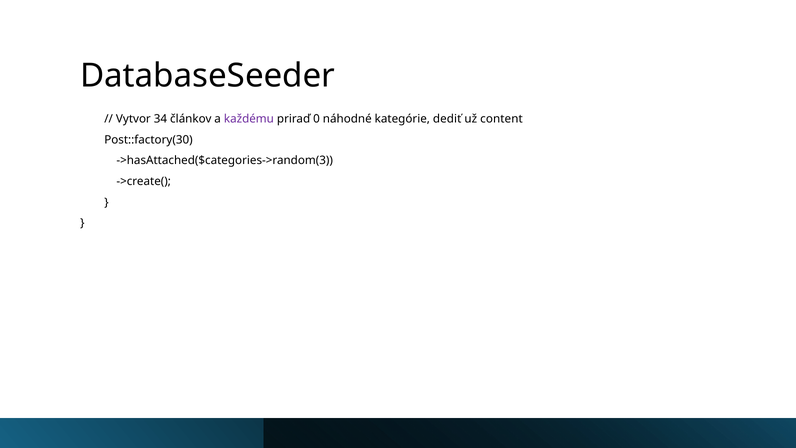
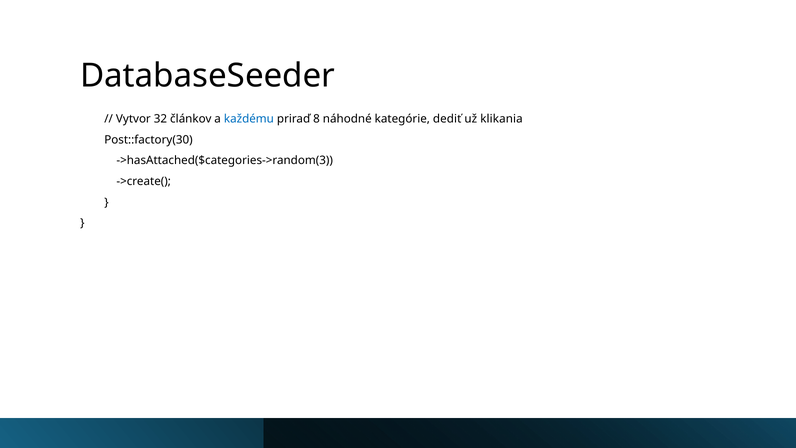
34: 34 -> 32
každému colour: purple -> blue
0: 0 -> 8
content: content -> klikania
